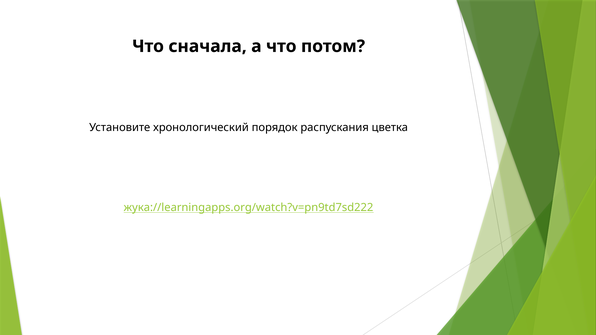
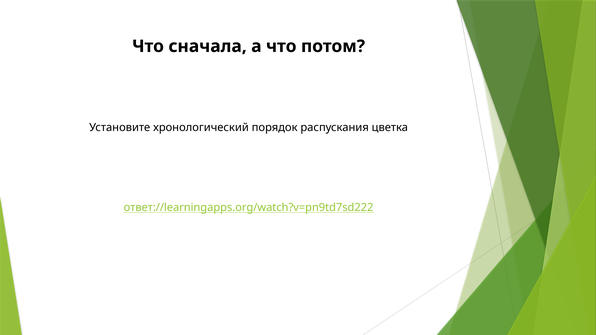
жука://learningapps.org/watch?v=pn9td7sd222: жука://learningapps.org/watch?v=pn9td7sd222 -> ответ://learningapps.org/watch?v=pn9td7sd222
